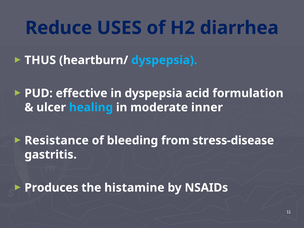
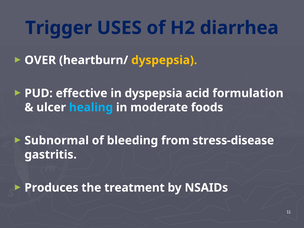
Reduce: Reduce -> Trigger
THUS: THUS -> OVER
dyspepsia at (164, 60) colour: light blue -> yellow
inner: inner -> foods
Resistance: Resistance -> Subnormal
histamine: histamine -> treatment
